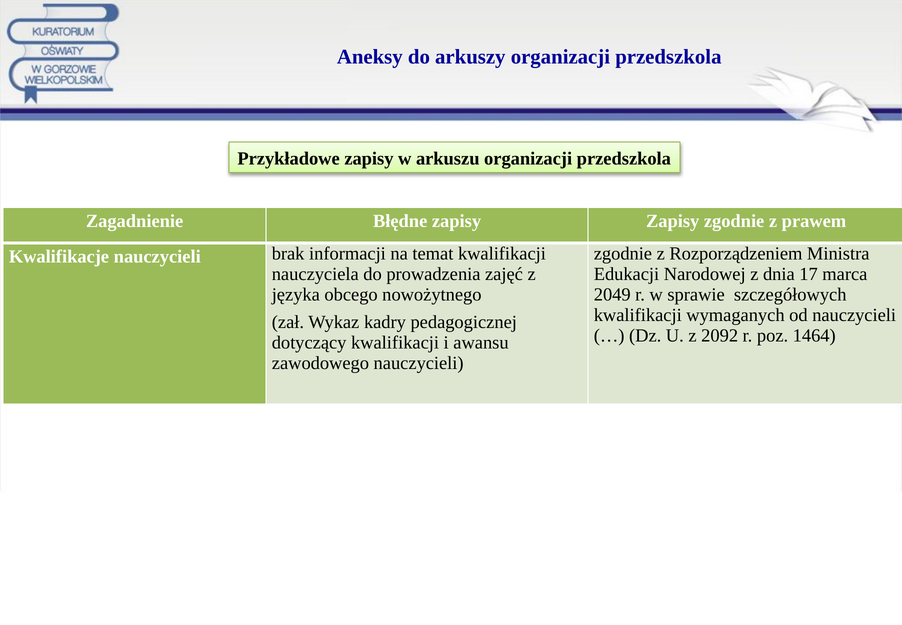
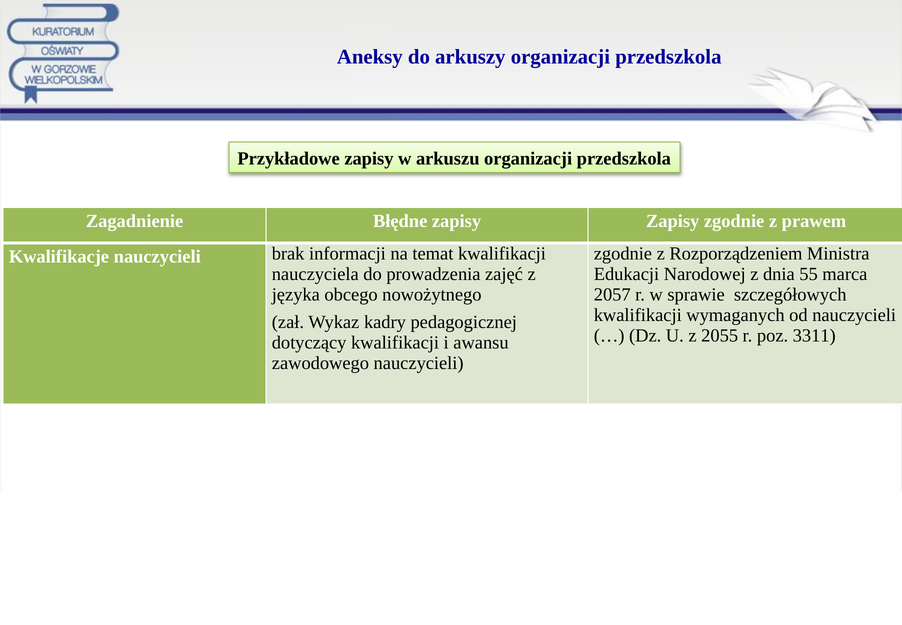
17: 17 -> 55
2049: 2049 -> 2057
2092: 2092 -> 2055
1464: 1464 -> 3311
